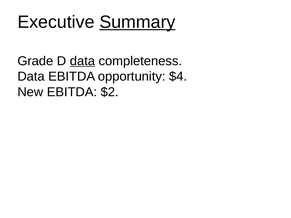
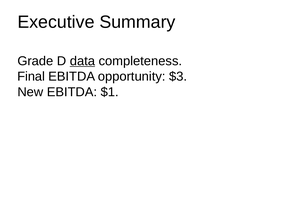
Summary underline: present -> none
Data at (31, 77): Data -> Final
$4: $4 -> $3
$2: $2 -> $1
